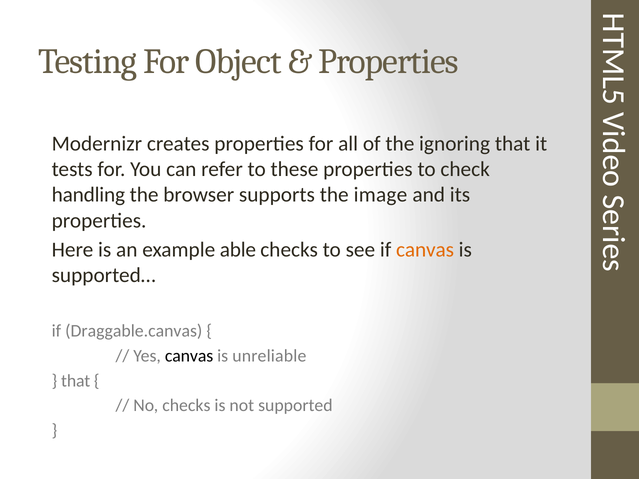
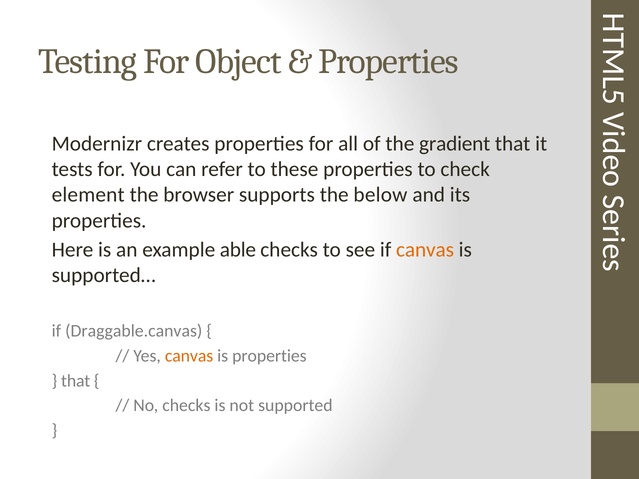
ignoring: ignoring -> gradient
handling: handling -> element
image: image -> below
canvas at (189, 356) colour: black -> orange
is unreliable: unreliable -> properties
